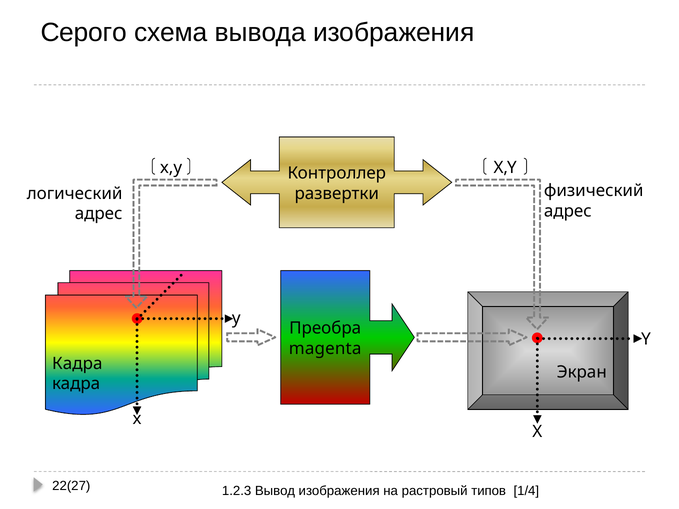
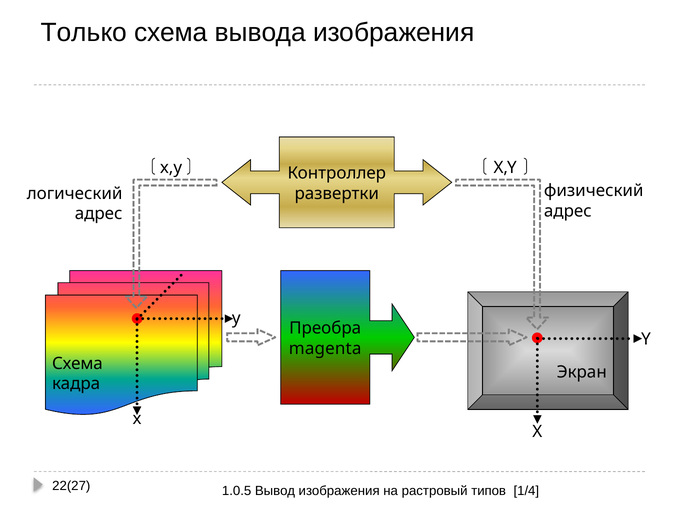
Серого: Серого -> Только
Кадра at (77, 364): Кадра -> Схема
1.2.3: 1.2.3 -> 1.0.5
